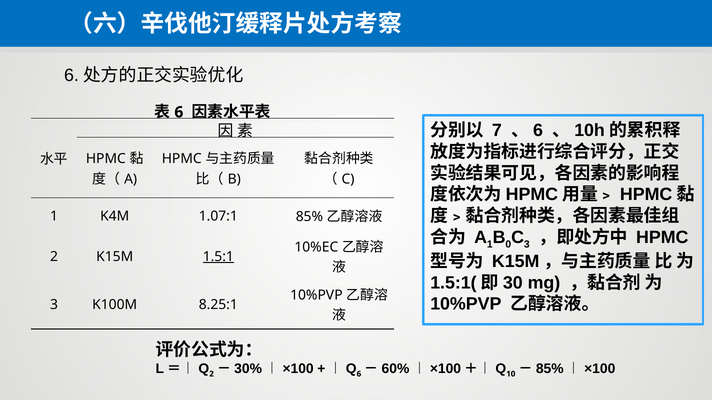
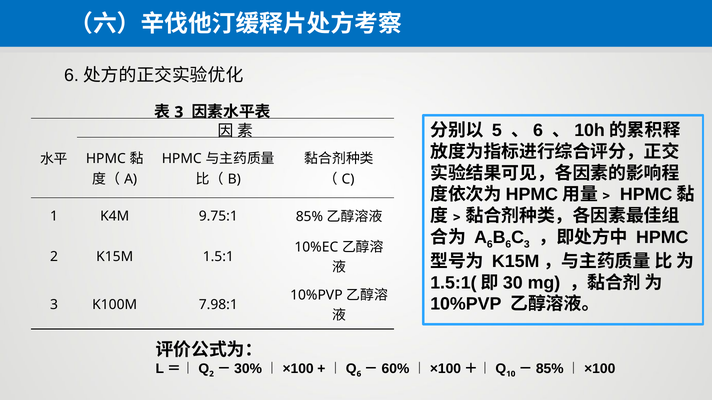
6 at (179, 112): 6 -> 3
7: 7 -> 5
1.07:1: 1.07:1 -> 9.75:1
1 at (490, 244): 1 -> 6
0 at (508, 244): 0 -> 6
1.5:1 underline: present -> none
8.25:1: 8.25:1 -> 7.98:1
